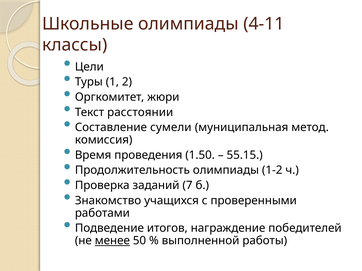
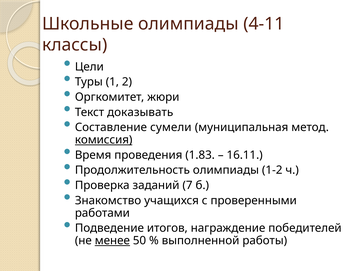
расстоянии: расстоянии -> доказывать
комиссия underline: none -> present
1.50: 1.50 -> 1.83
55.15: 55.15 -> 16.11
